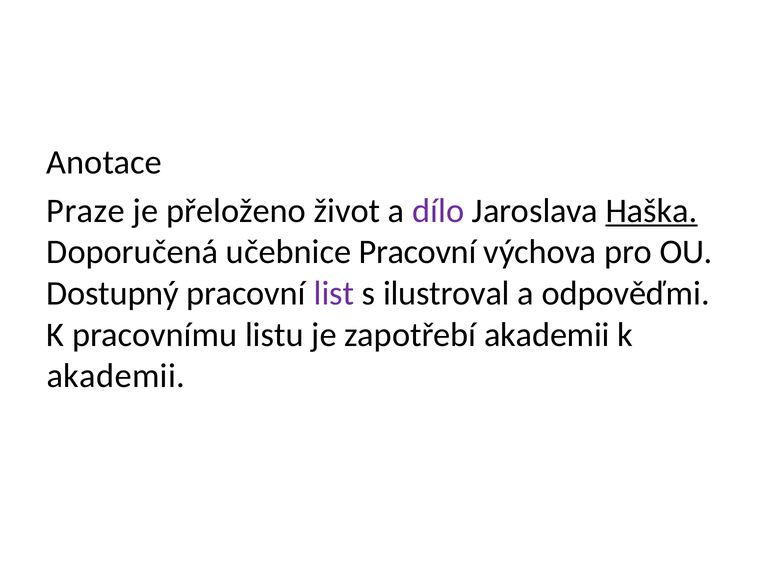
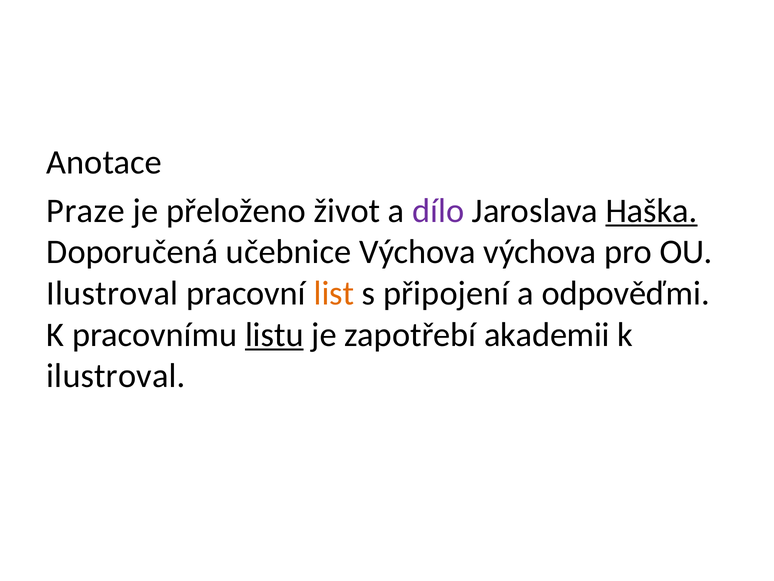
učebnice Pracovní: Pracovní -> Výchova
Dostupný at (113, 293): Dostupný -> Ilustroval
list colour: purple -> orange
ilustroval: ilustroval -> připojení
listu underline: none -> present
akademii at (116, 376): akademii -> ilustroval
